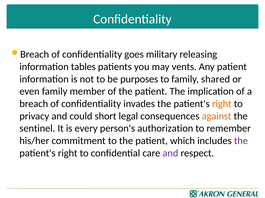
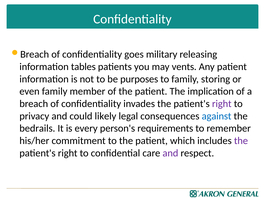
shared: shared -> storing
right at (222, 104) colour: orange -> purple
short: short -> likely
against colour: orange -> blue
sentinel: sentinel -> bedrails
authorization: authorization -> requirements
